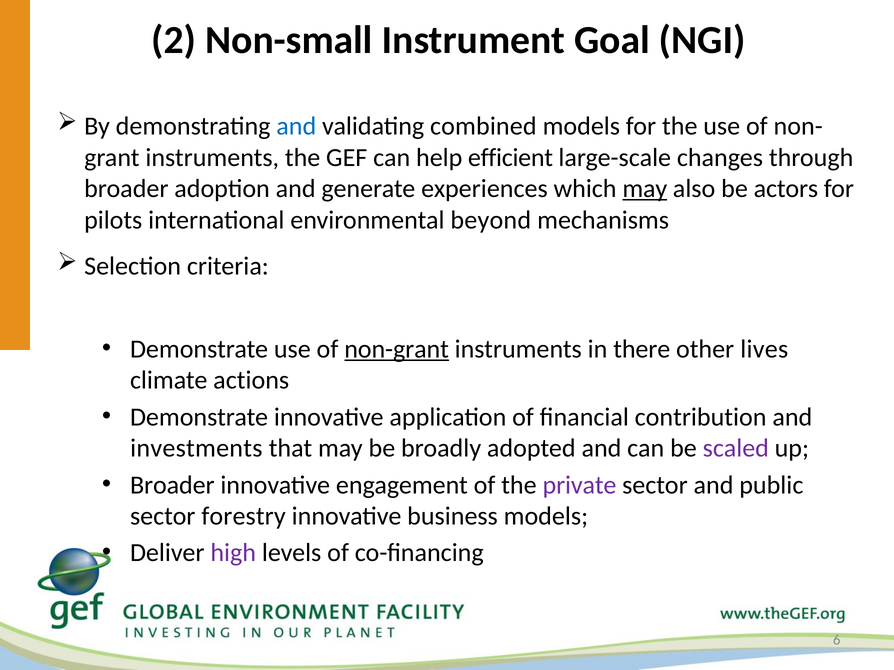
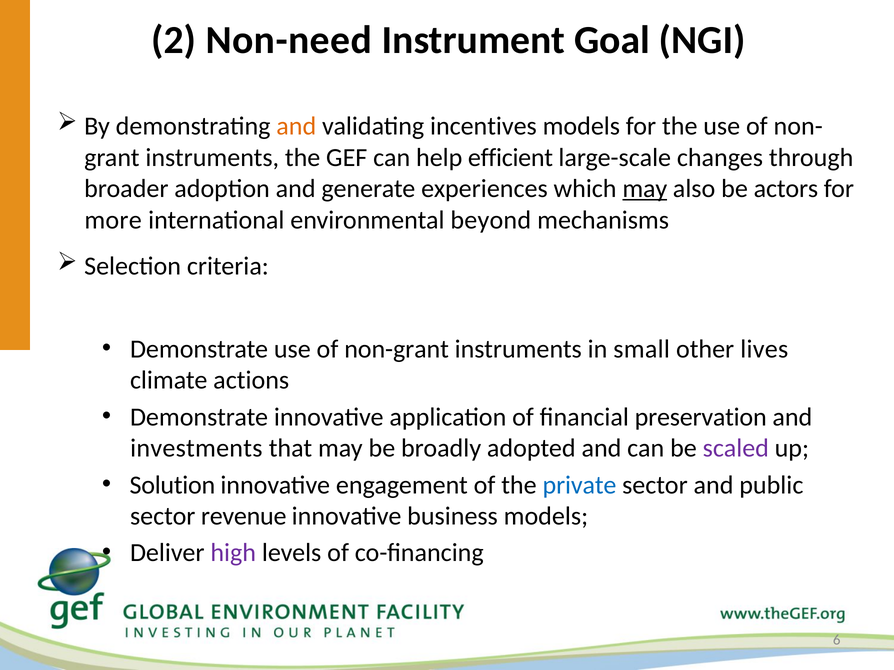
Non-small: Non-small -> Non-need
and at (296, 126) colour: blue -> orange
combined: combined -> incentives
pilots: pilots -> more
non-grant underline: present -> none
there: there -> small
contribution: contribution -> preservation
Broader at (172, 485): Broader -> Solution
private colour: purple -> blue
forestry: forestry -> revenue
